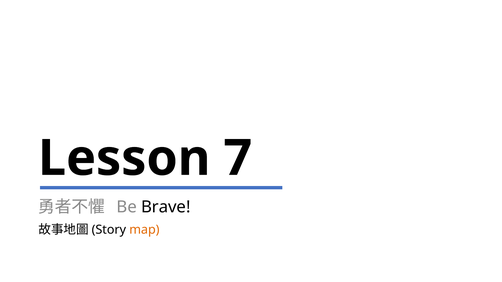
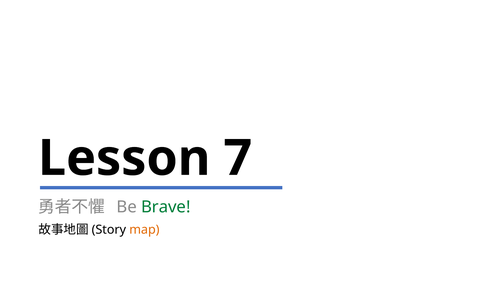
Brave colour: black -> green
